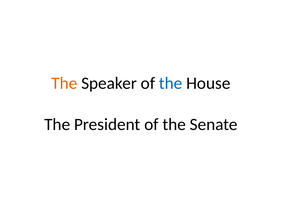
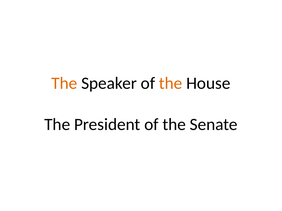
the at (171, 83) colour: blue -> orange
